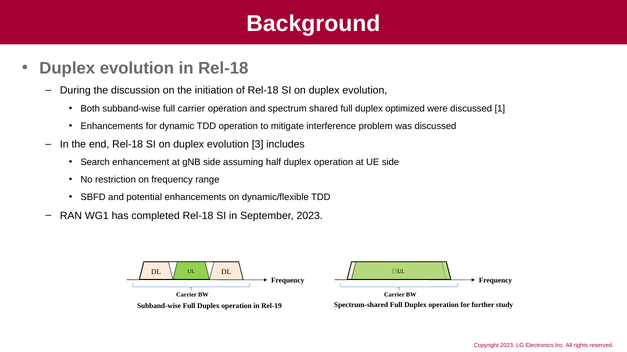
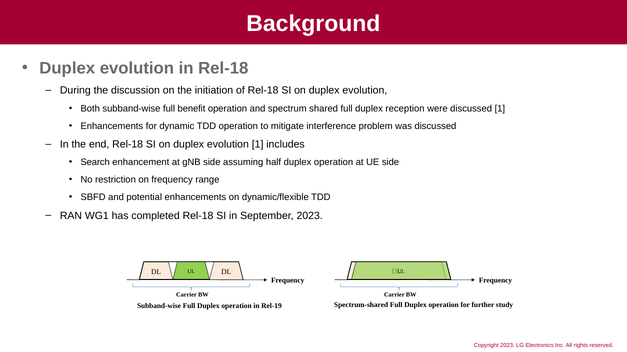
full carrier: carrier -> benefit
optimized: optimized -> reception
evolution 3: 3 -> 1
